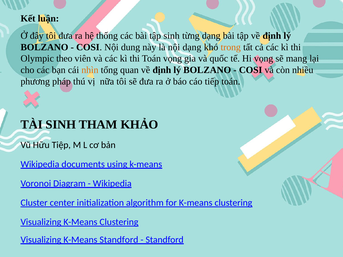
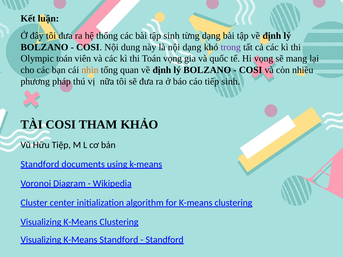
trong colour: orange -> purple
Olympic theo: theo -> toán
tiếp toán: toán -> sinh
TÀI SINH: SINH -> COSI
Wikipedia at (40, 164): Wikipedia -> Standford
